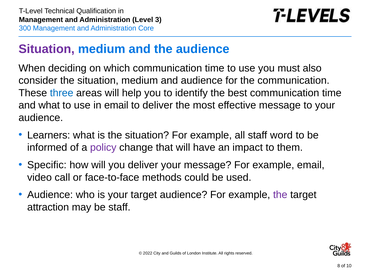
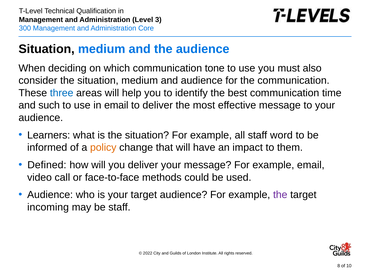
Situation at (47, 49) colour: purple -> black
which communication time: time -> tone
and what: what -> such
policy colour: purple -> orange
Specific: Specific -> Defined
attraction: attraction -> incoming
